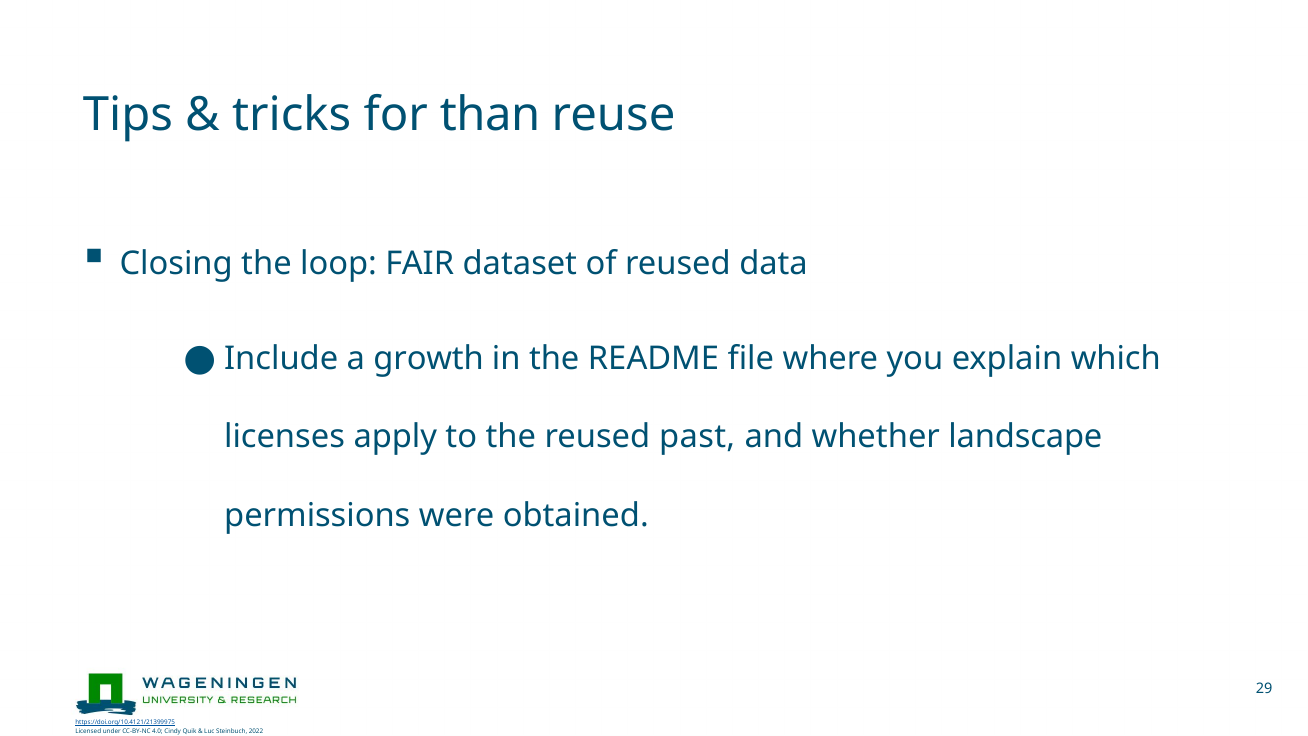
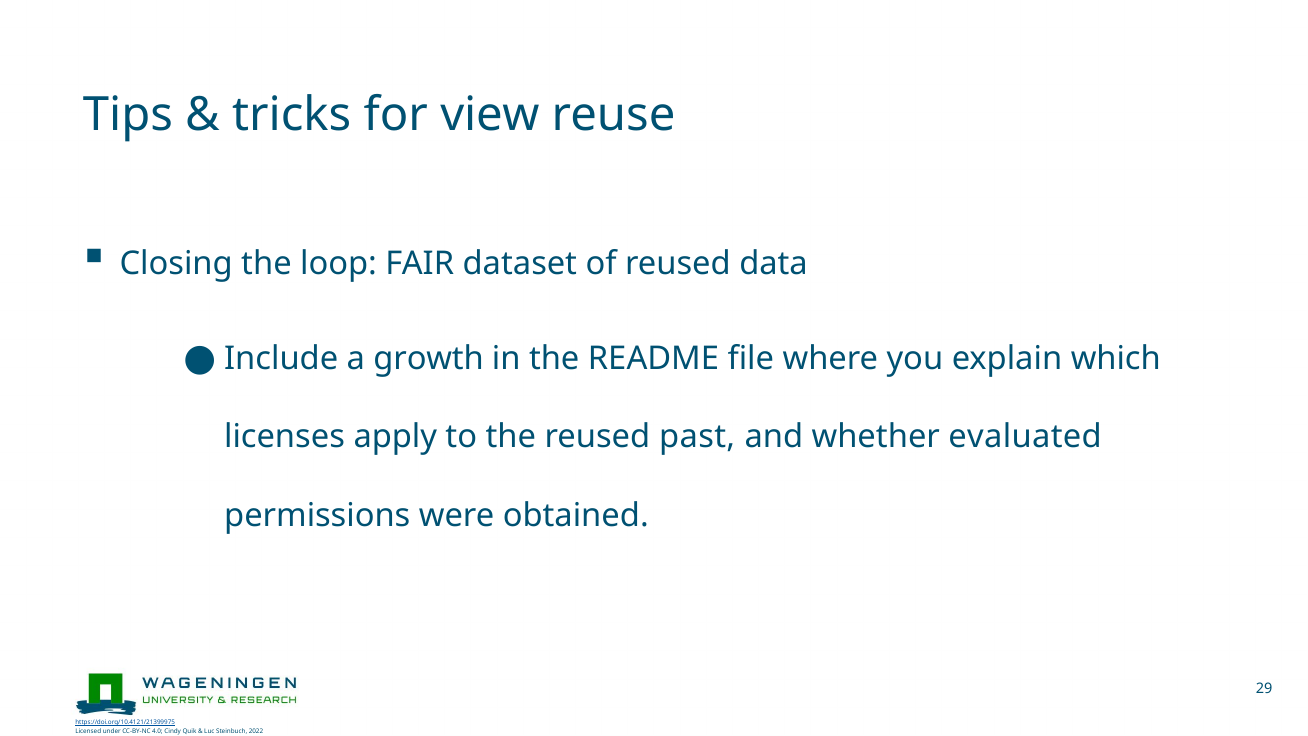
than: than -> view
landscape: landscape -> evaluated
